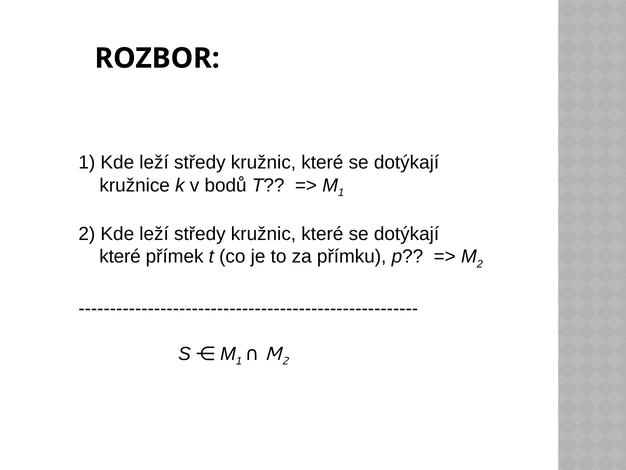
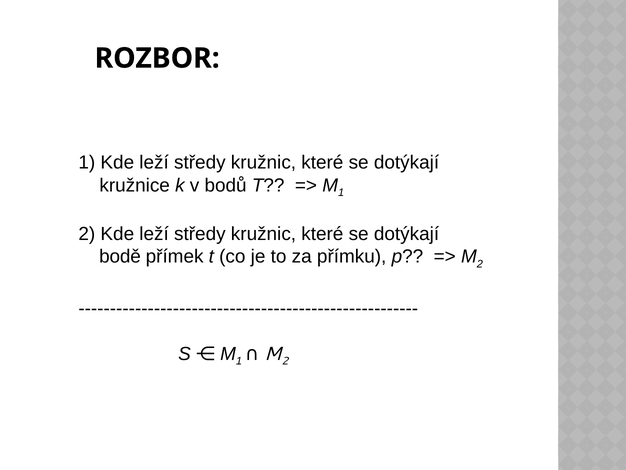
které at (120, 256): které -> bodě
